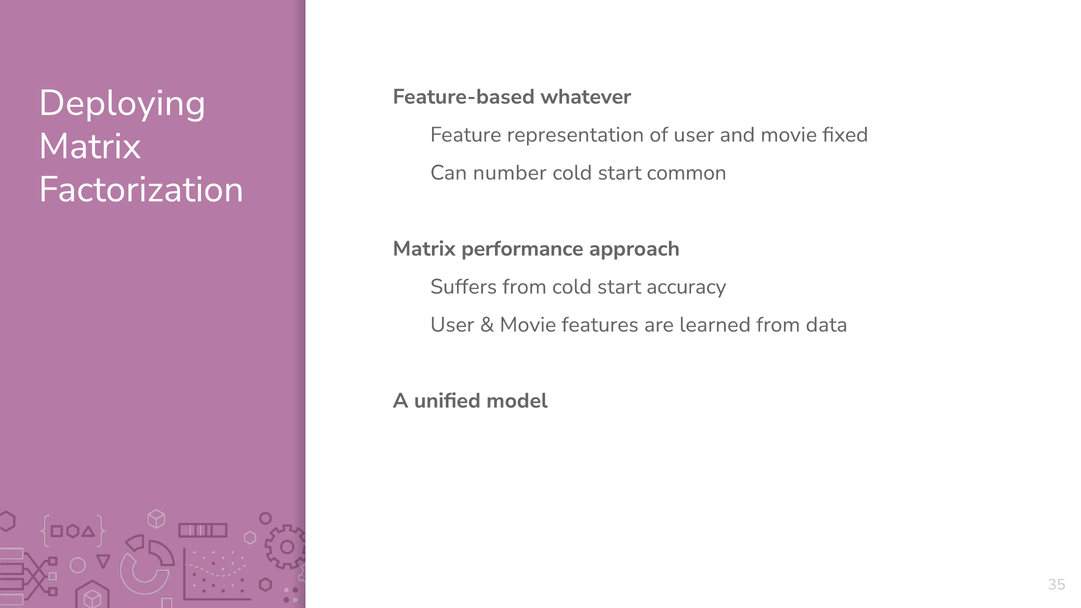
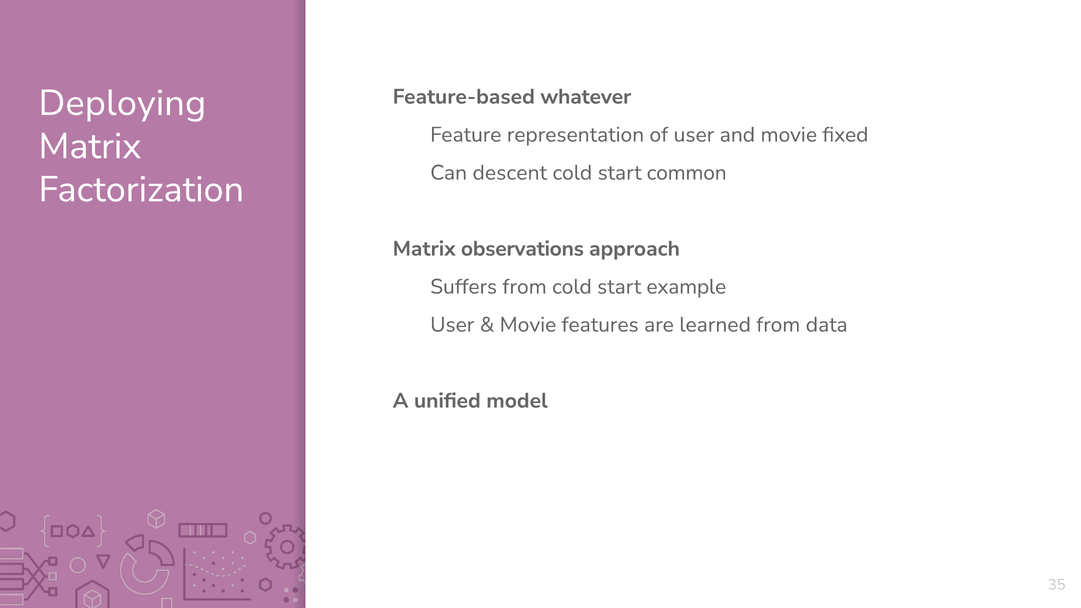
number: number -> descent
performance: performance -> observations
accuracy: accuracy -> example
